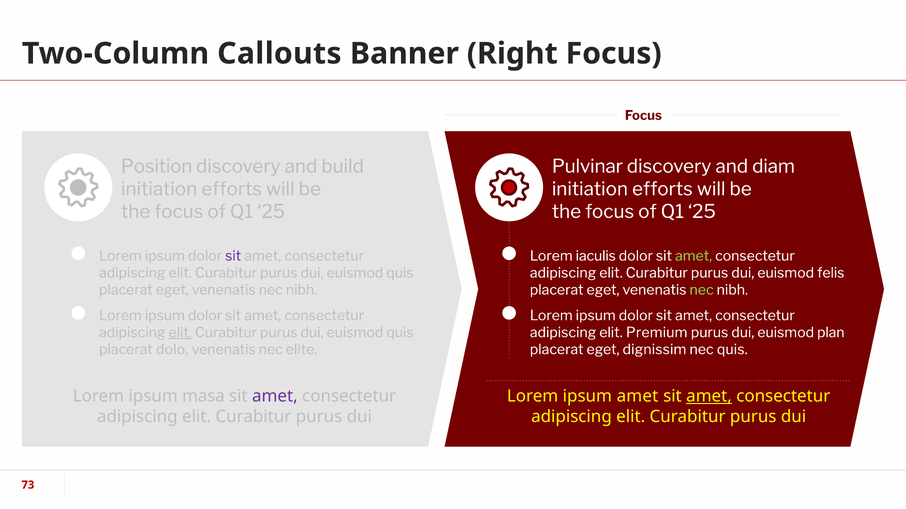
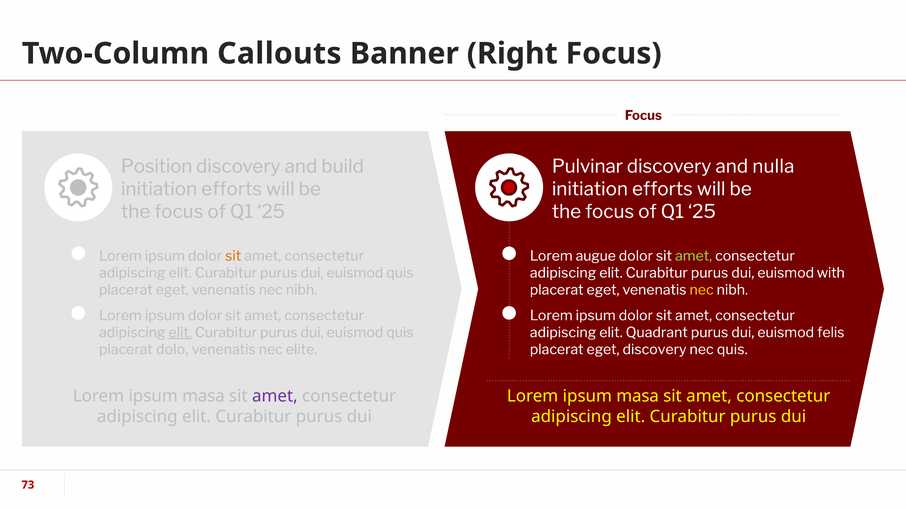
diam: diam -> nulla
sit at (233, 256) colour: purple -> orange
iaculis: iaculis -> augue
felis: felis -> with
nec at (702, 290) colour: light green -> yellow
Premium: Premium -> Quadrant
plan: plan -> felis
eget dignissim: dignissim -> discovery
amet at (637, 397): amet -> masa
amet at (709, 397) underline: present -> none
